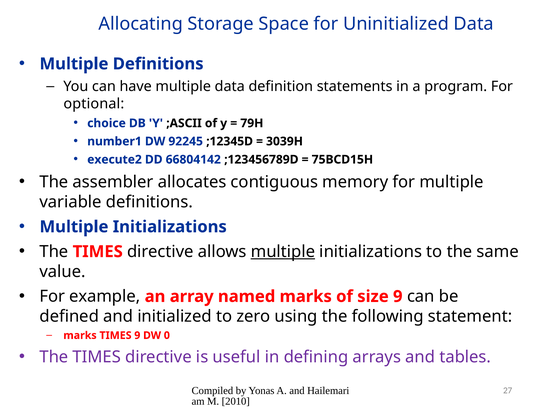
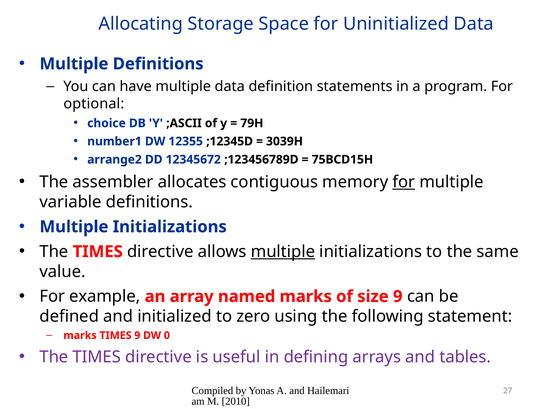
92245: 92245 -> 12355
execute2: execute2 -> arrange2
66804142: 66804142 -> 12345672
for at (404, 182) underline: none -> present
